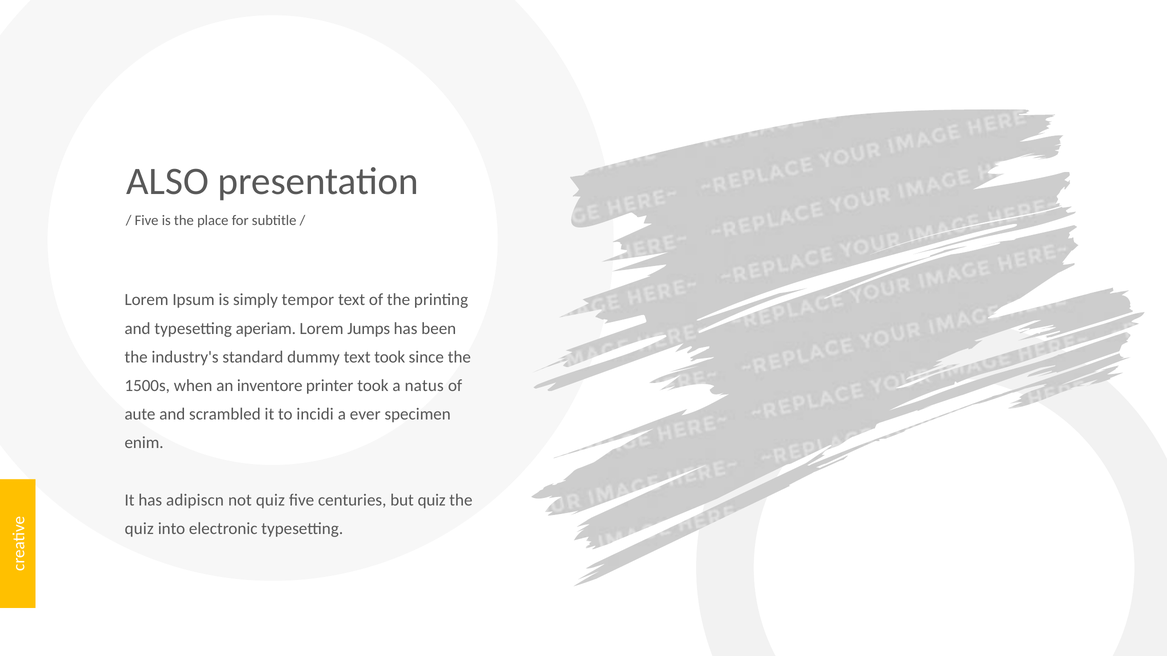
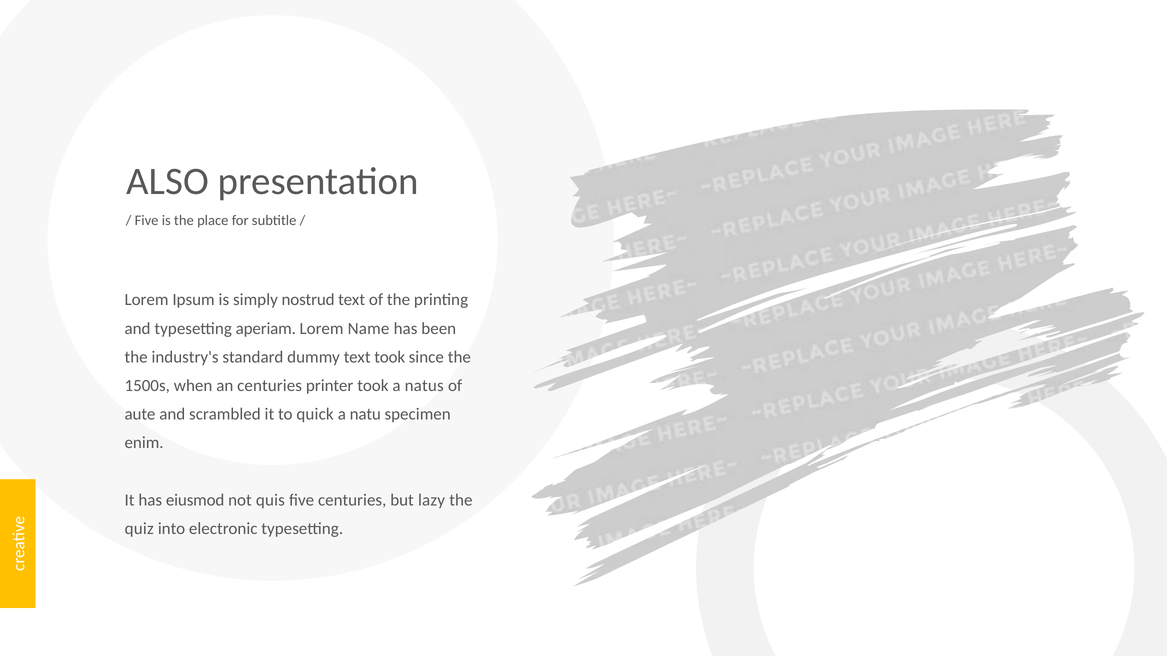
tempor: tempor -> nostrud
Jumps: Jumps -> Name
an inventore: inventore -> centuries
incidi: incidi -> quick
ever: ever -> natu
adipiscn: adipiscn -> eiusmod
not quiz: quiz -> quis
but quiz: quiz -> lazy
